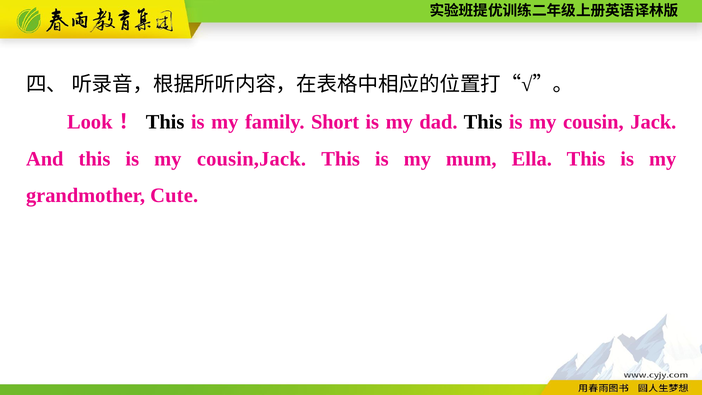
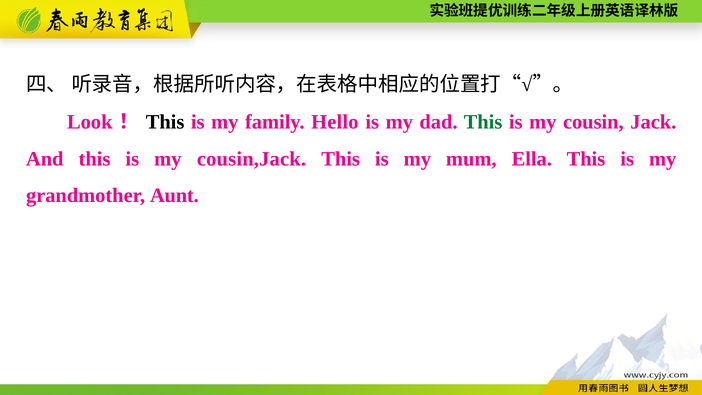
Short: Short -> Hello
This at (483, 122) colour: black -> green
Cute: Cute -> Aunt
